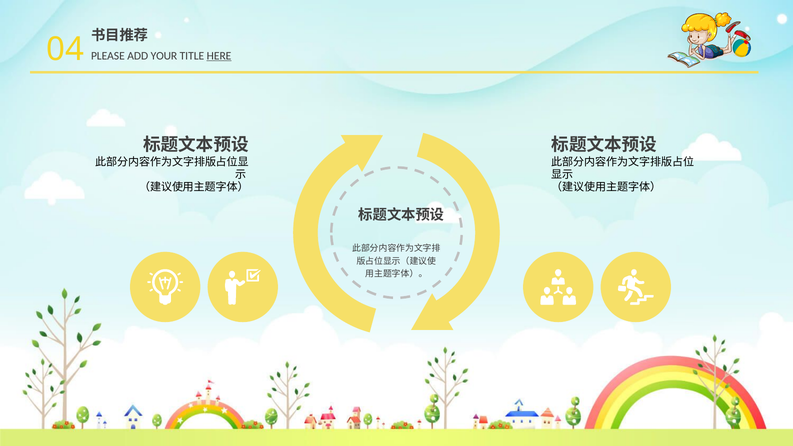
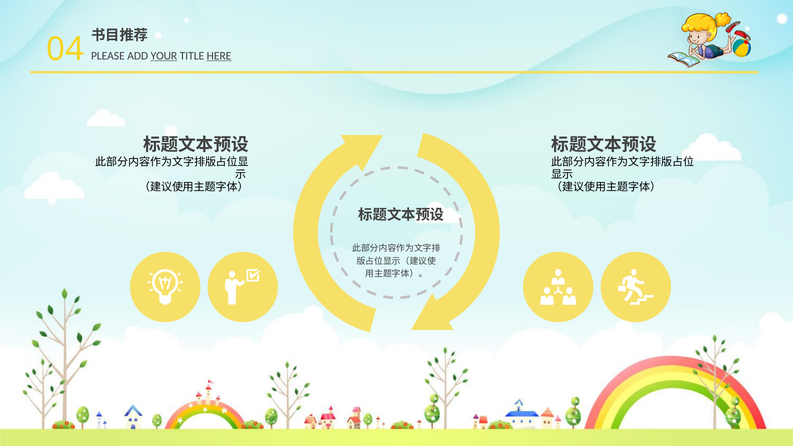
YOUR underline: none -> present
